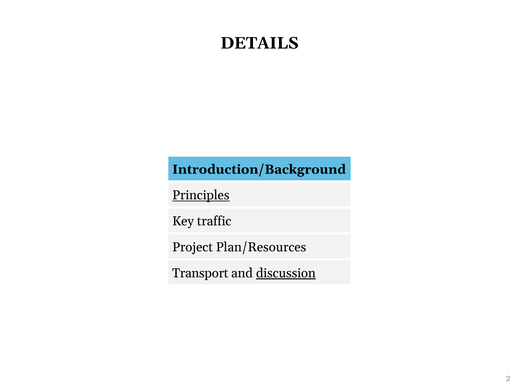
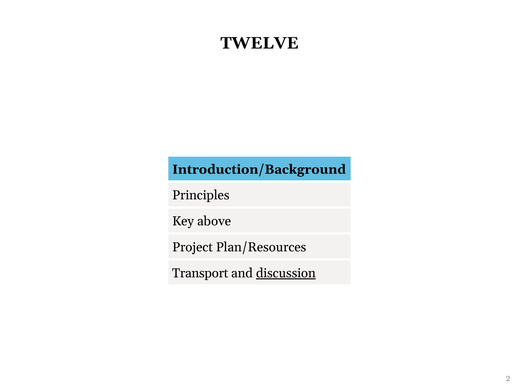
DETAILS: DETAILS -> TWELVE
Principles underline: present -> none
traffic: traffic -> above
